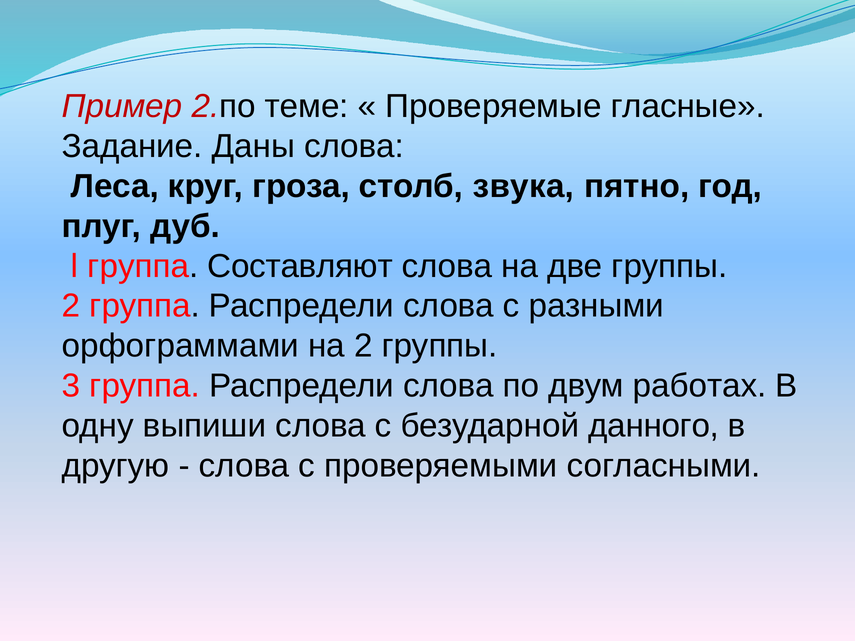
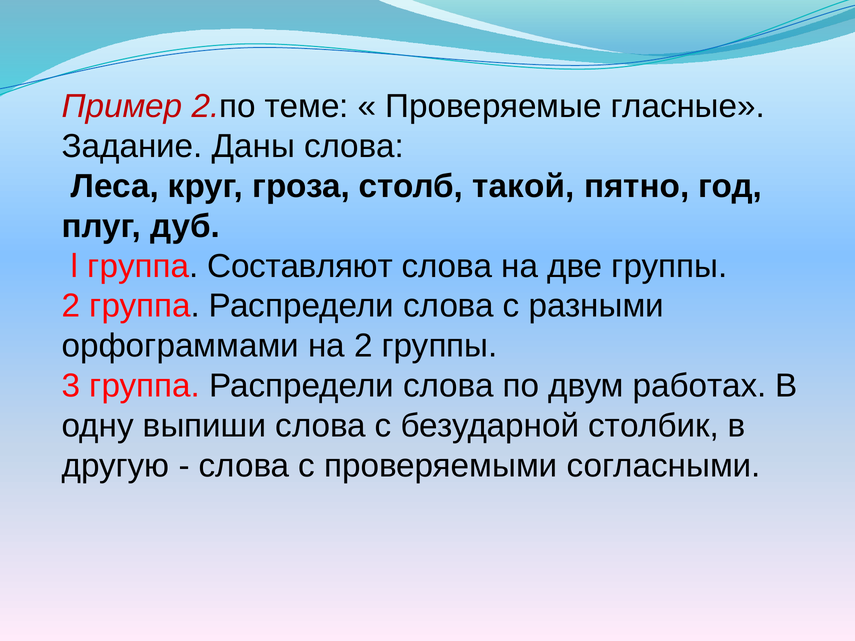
звука: звука -> такой
данного: данного -> столбик
